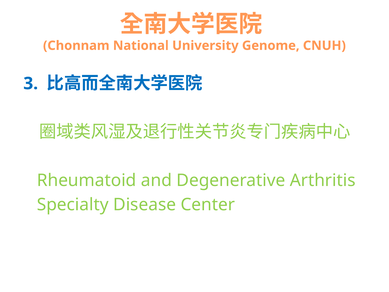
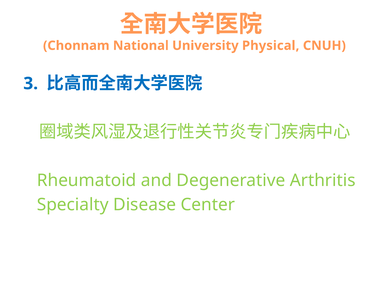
Genome: Genome -> Physical
